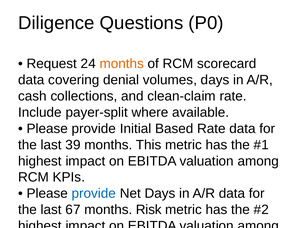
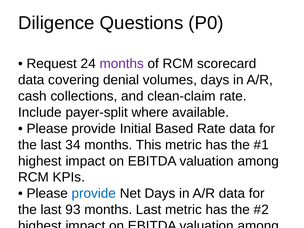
months at (122, 64) colour: orange -> purple
39: 39 -> 34
67: 67 -> 93
months Risk: Risk -> Last
